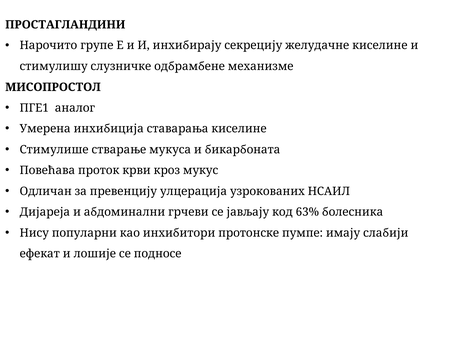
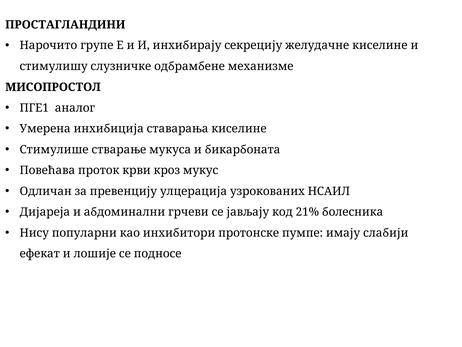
63%: 63% -> 21%
